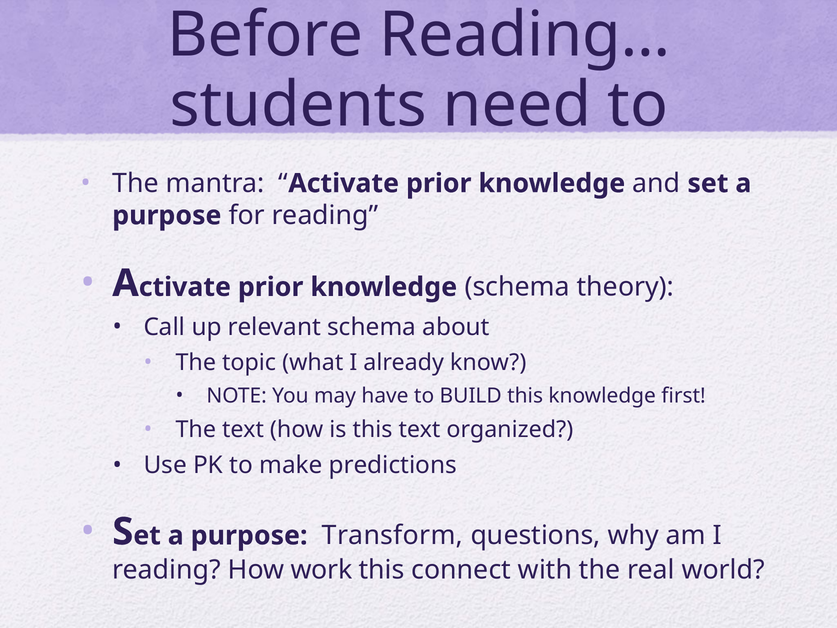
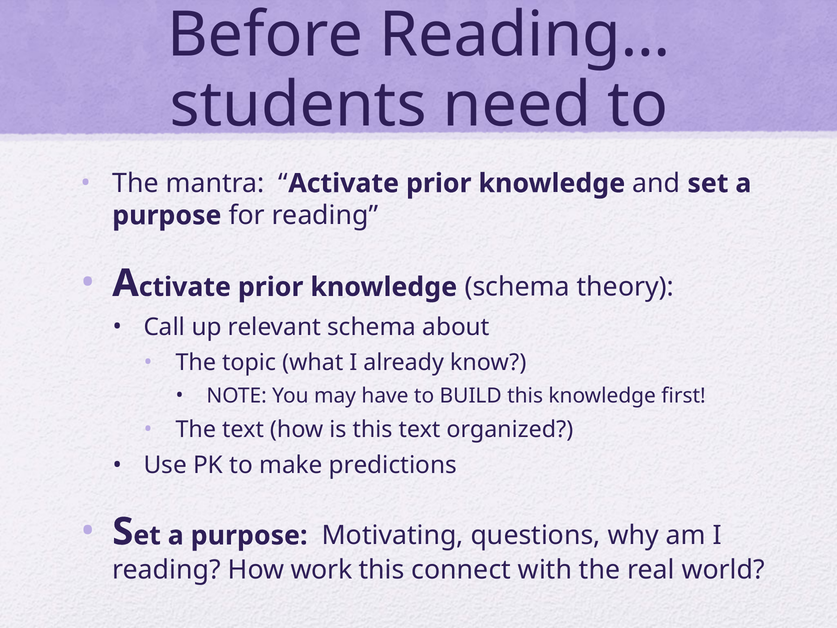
Transform: Transform -> Motivating
